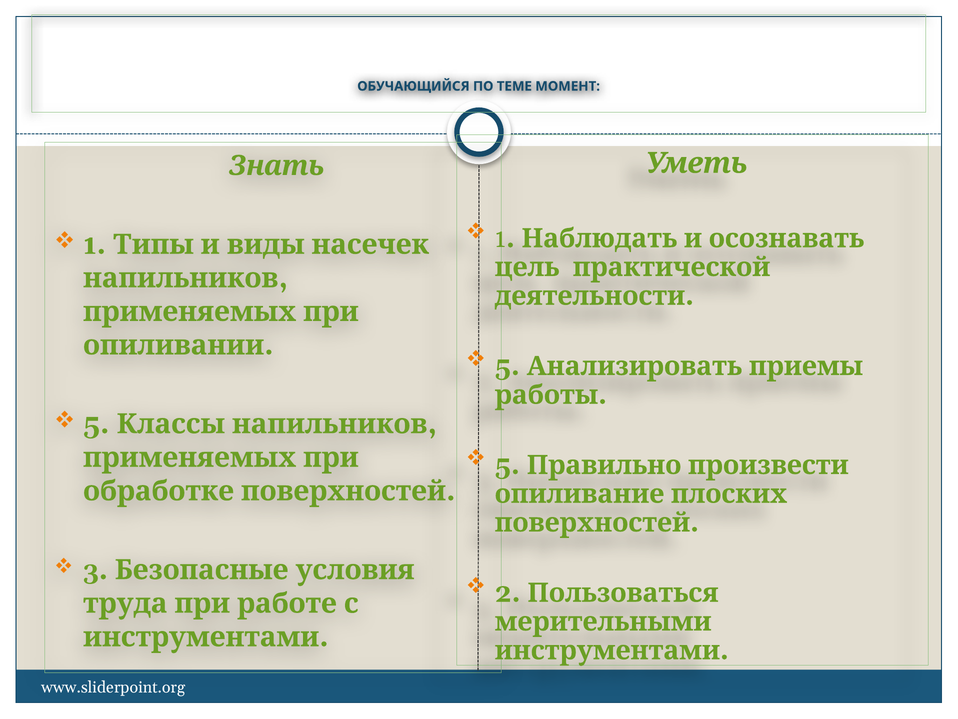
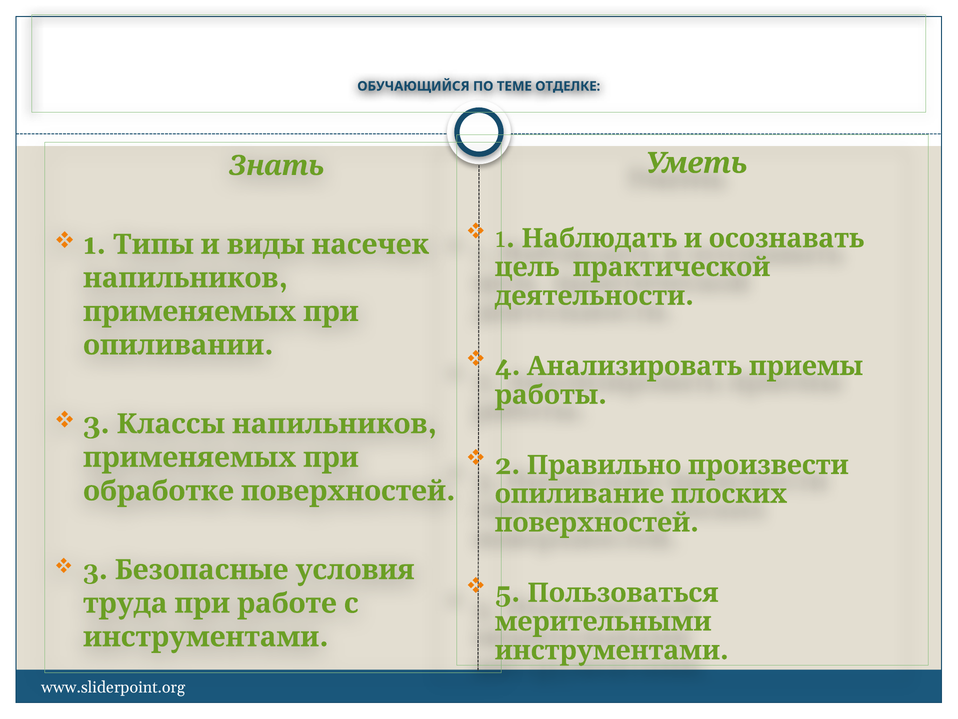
МОМЕНТ: МОМЕНТ -> ОТДЕЛКЕ
5 at (507, 366): 5 -> 4
5 at (96, 424): 5 -> 3
5 at (507, 465): 5 -> 2
2: 2 -> 5
